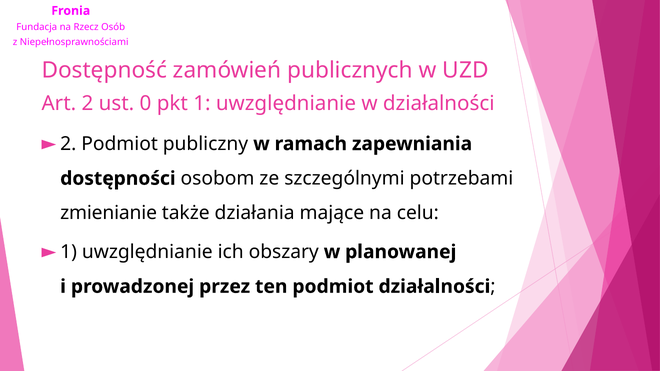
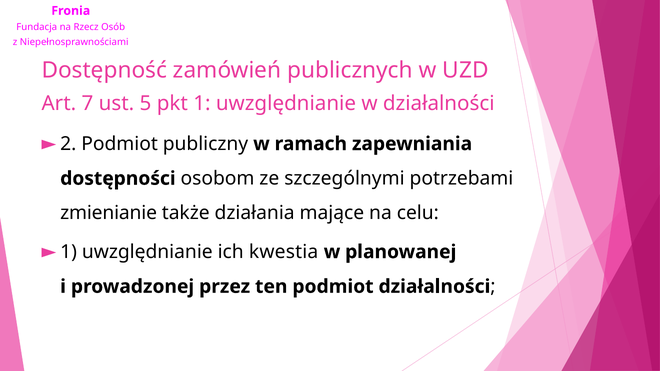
Art 2: 2 -> 7
0: 0 -> 5
obszary: obszary -> kwestia
